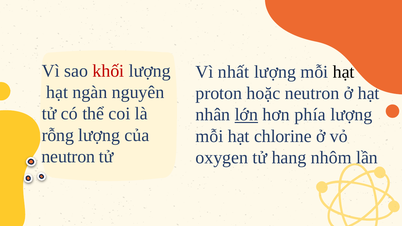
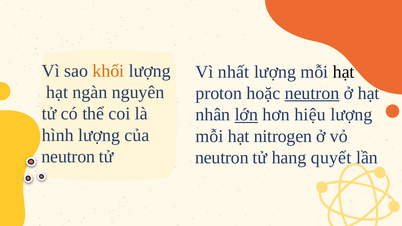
khối colour: red -> orange
neutron at (312, 93) underline: none -> present
phía: phía -> hiệu
rỗng: rỗng -> hình
chlorine: chlorine -> nitrogen
oxygen at (222, 158): oxygen -> neutron
nhôm: nhôm -> quyết
